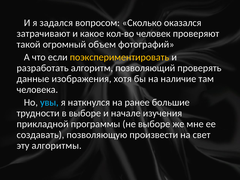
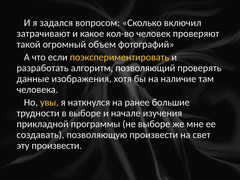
оказался: оказался -> включил
увы colour: light blue -> yellow
эту алгоритмы: алгоритмы -> произвести
